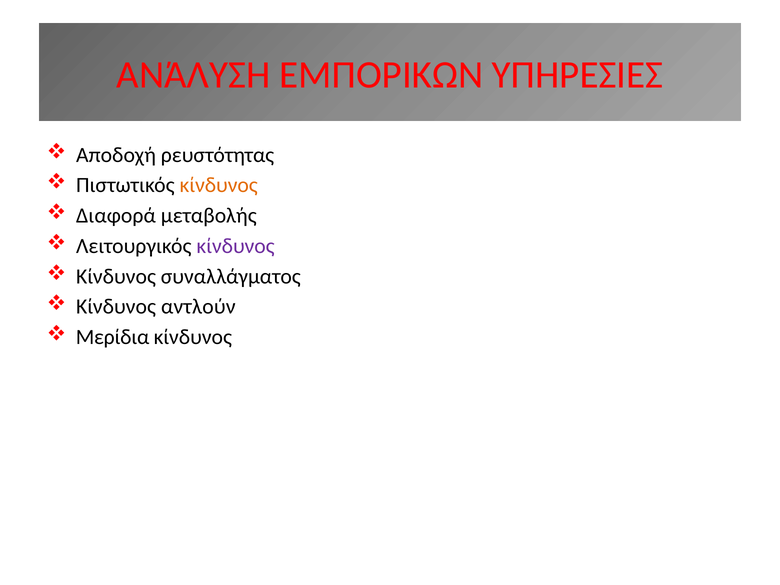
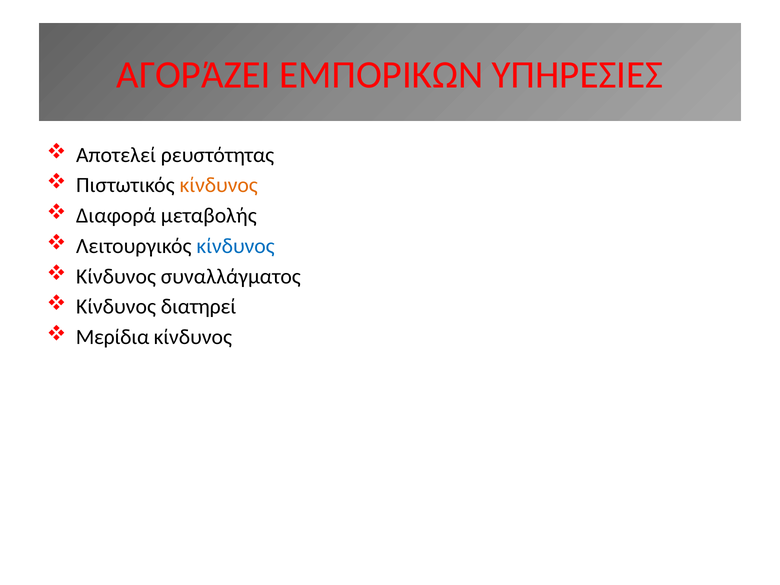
ΑΝΆΛΥΣΗ: ΑΝΆΛΥΣΗ -> ΑΓΟΡΆΖΕΙ
Αποδοχή: Αποδοχή -> Αποτελεί
κίνδυνος at (236, 246) colour: purple -> blue
αντλούν: αντλούν -> διατηρεί
